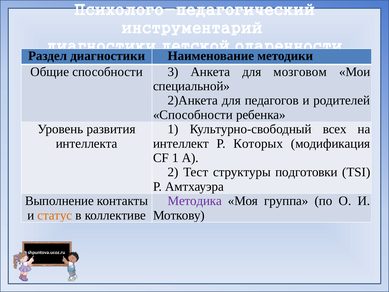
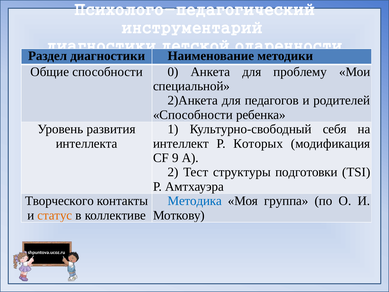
3: 3 -> 0
мозговом: мозговом -> проблему
всех: всех -> себя
CF 1: 1 -> 9
Выполнение: Выполнение -> Творческого
Методика colour: purple -> blue
